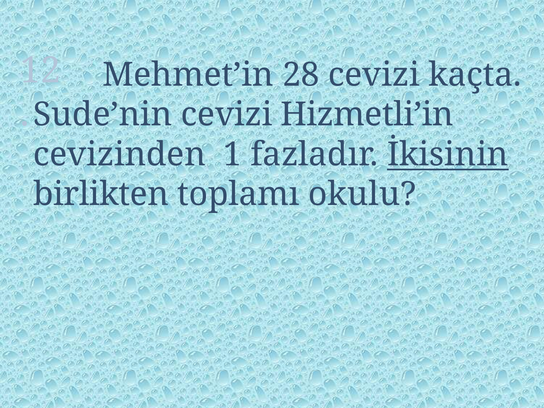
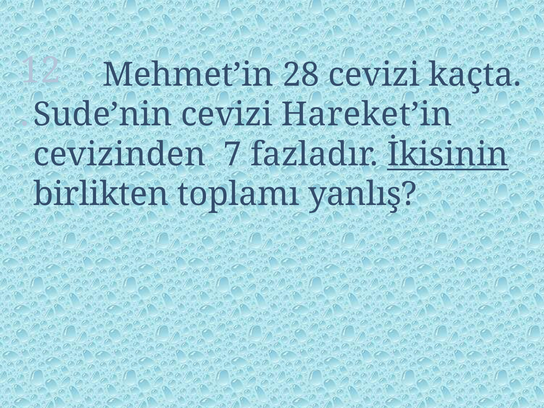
Hizmetli’in: Hizmetli’in -> Hareket’in
1: 1 -> 7
okulu: okulu -> yanlış
